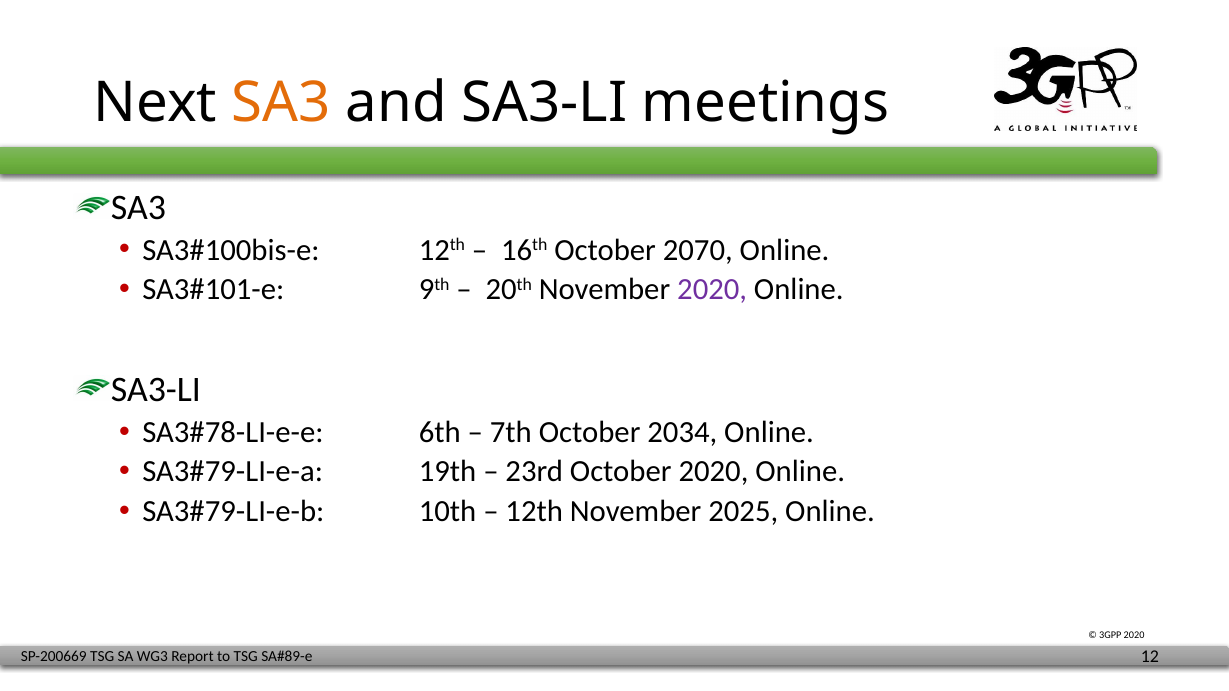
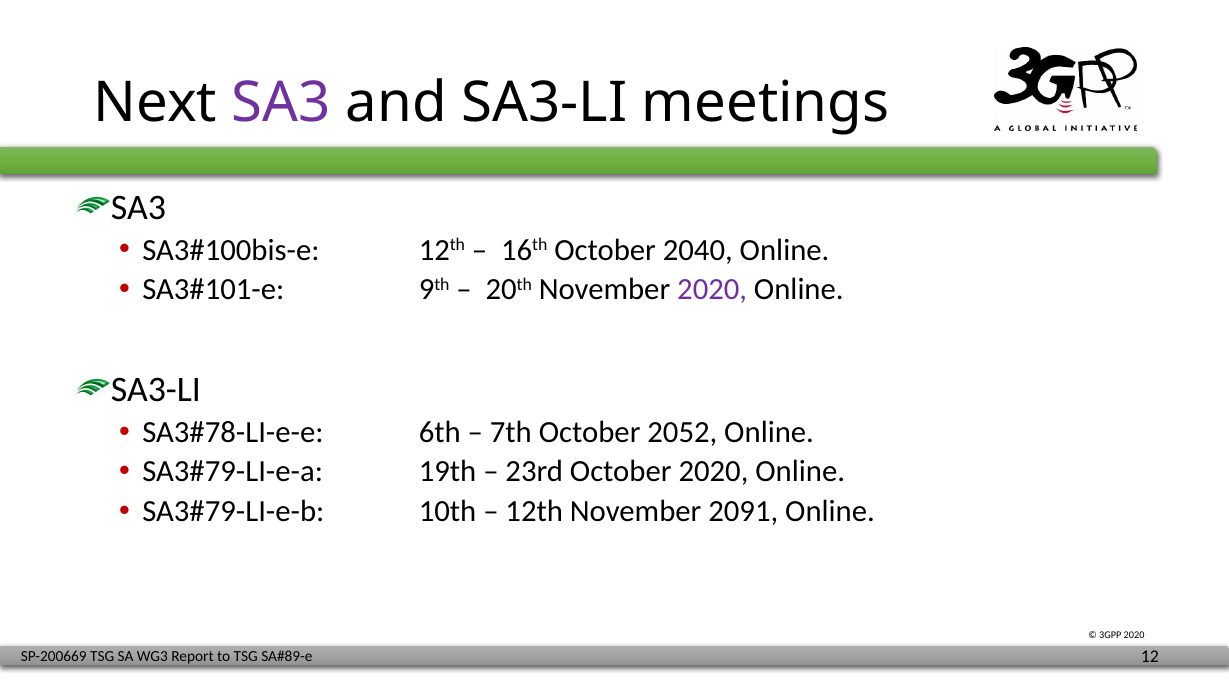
SA3 at (281, 103) colour: orange -> purple
2070: 2070 -> 2040
2034: 2034 -> 2052
2025: 2025 -> 2091
